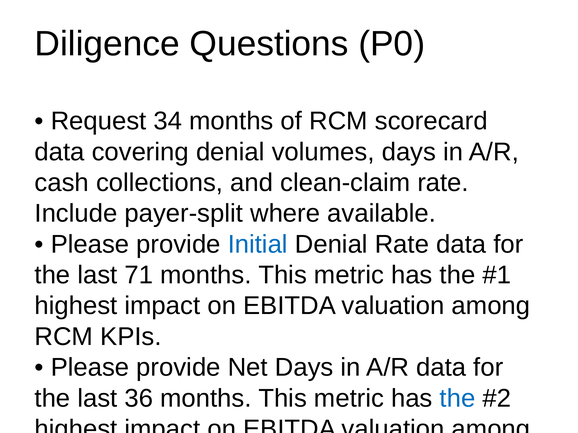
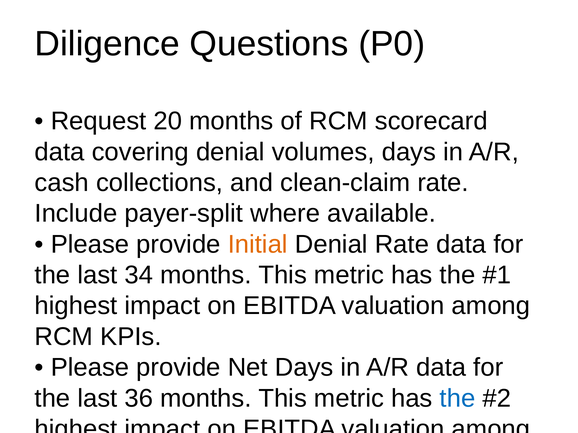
34: 34 -> 20
Initial colour: blue -> orange
71: 71 -> 34
